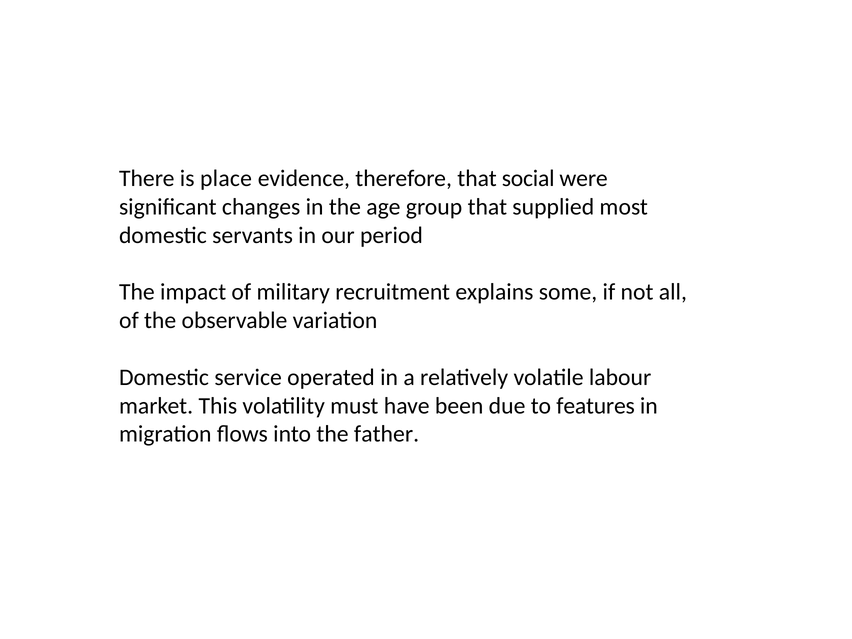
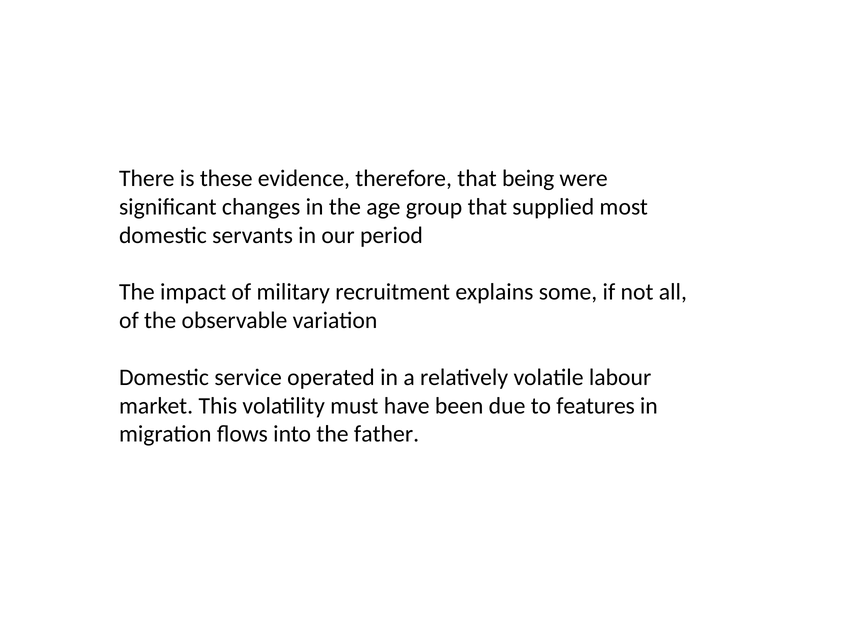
place: place -> these
social: social -> being
